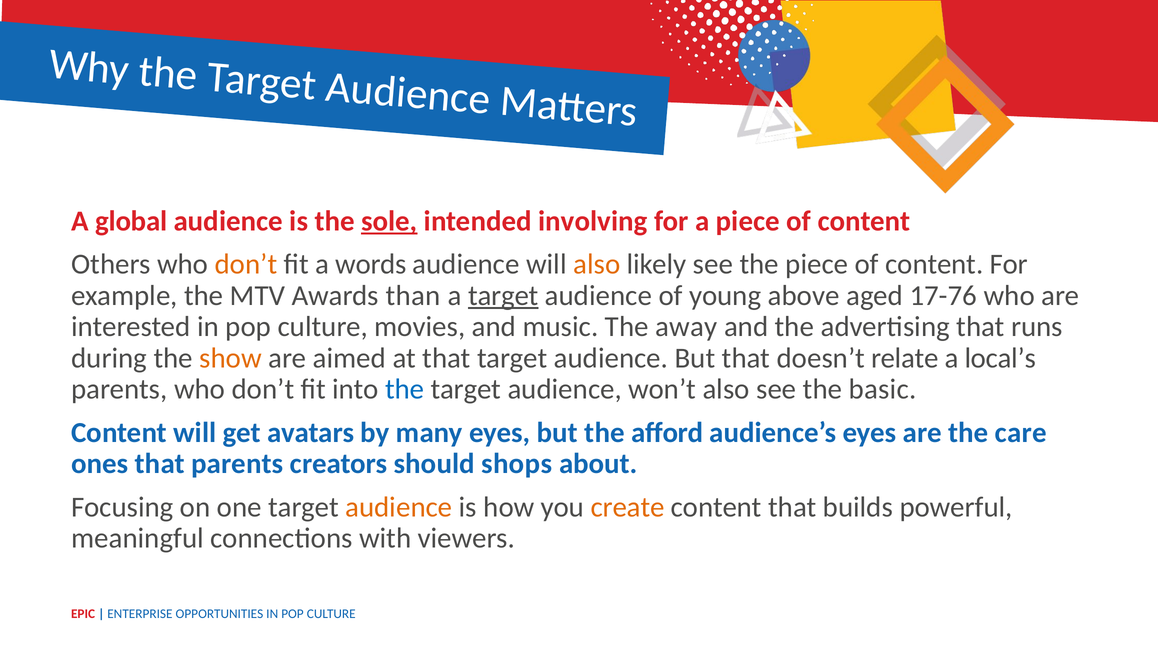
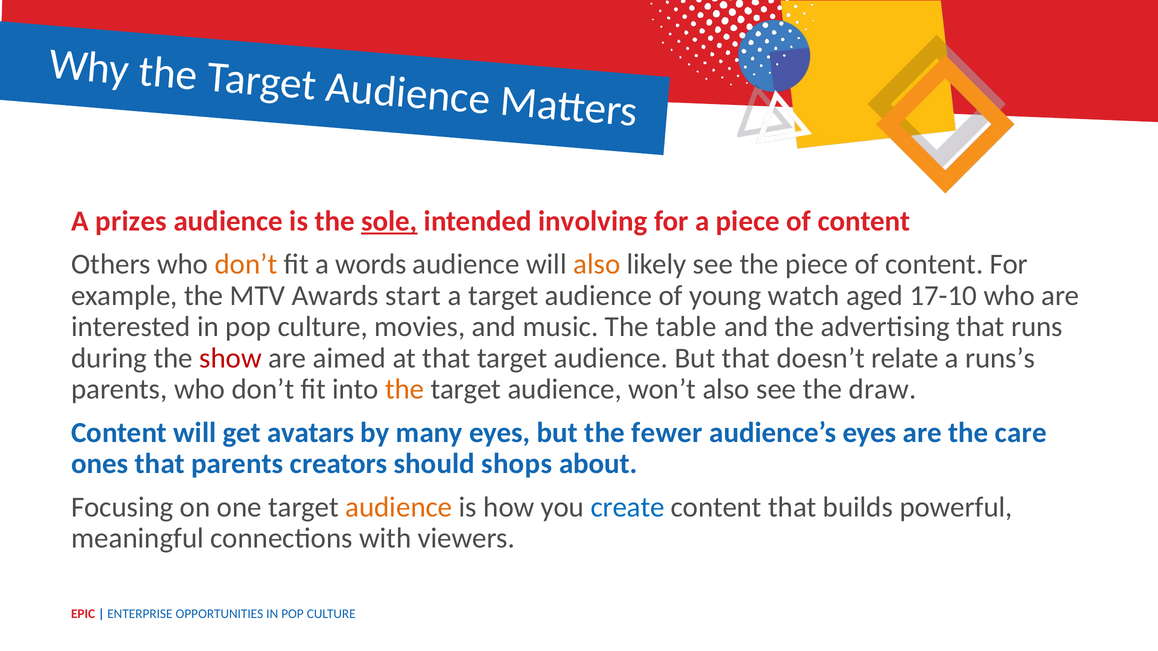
global: global -> prizes
than: than -> start
target at (503, 296) underline: present -> none
above: above -> watch
17-76: 17-76 -> 17-10
away: away -> table
show colour: orange -> red
local’s: local’s -> runs’s
the at (405, 390) colour: blue -> orange
basic: basic -> draw
afford: afford -> fewer
create colour: orange -> blue
